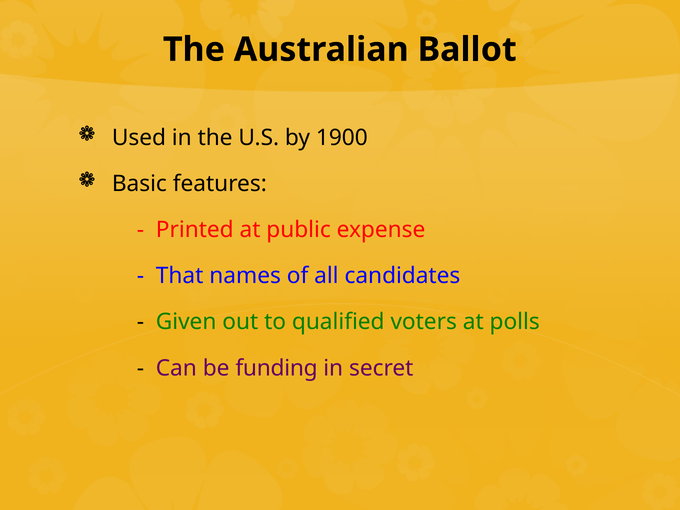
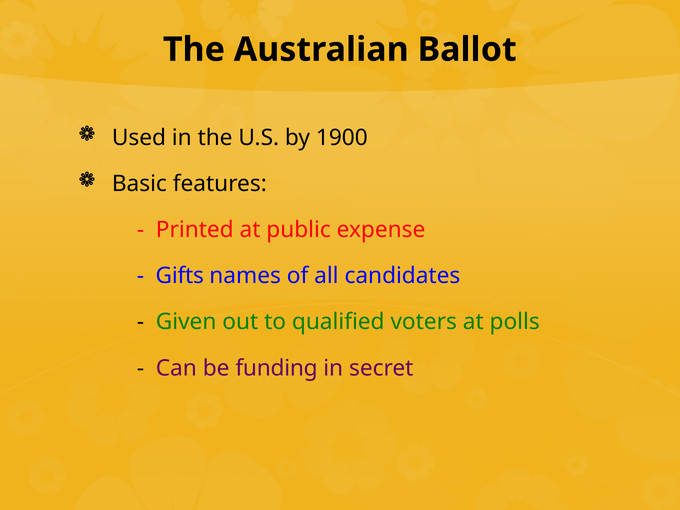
That: That -> Gifts
